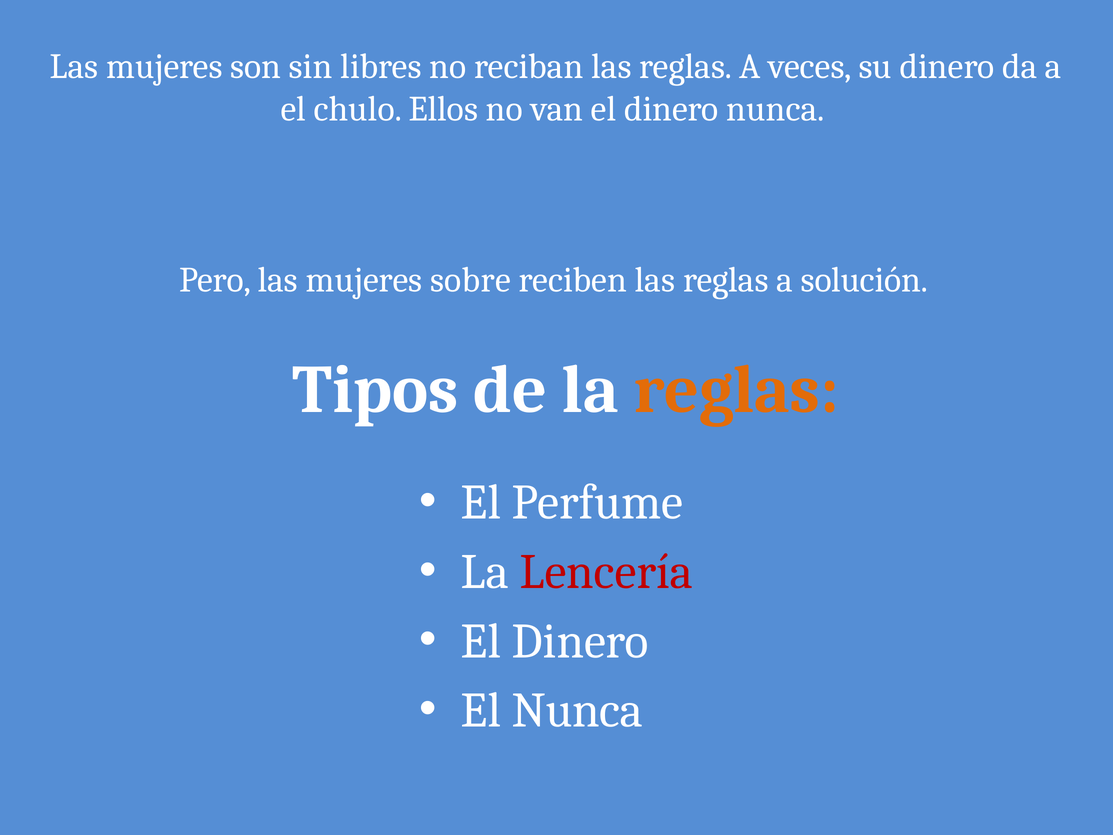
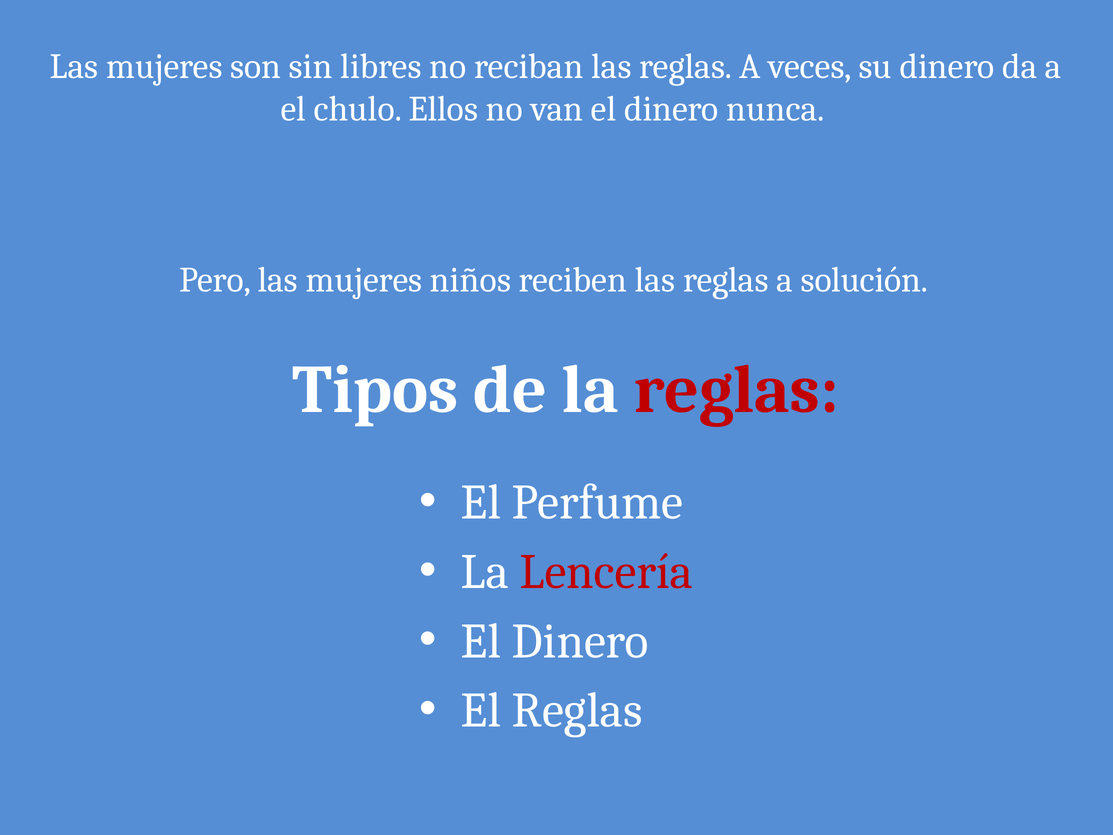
sobre: sobre -> niños
reglas at (736, 390) colour: orange -> red
El Nunca: Nunca -> Reglas
